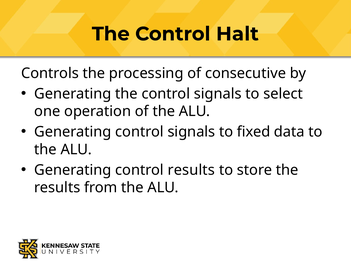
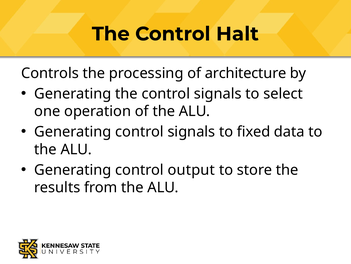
consecutive: consecutive -> architecture
control results: results -> output
